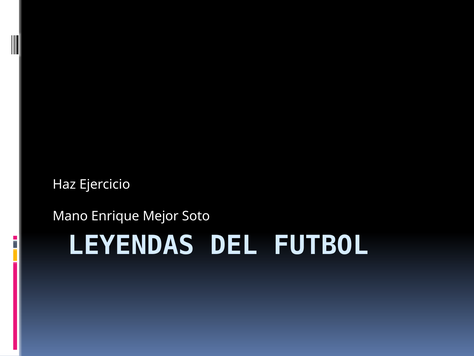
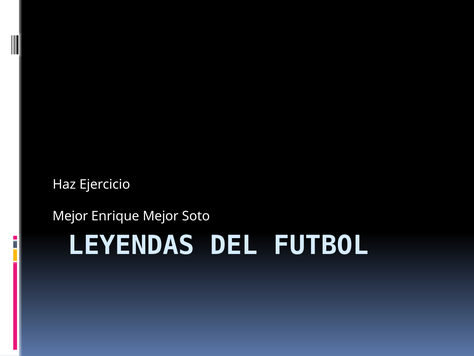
Mano at (70, 216): Mano -> Mejor
